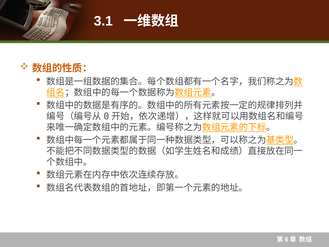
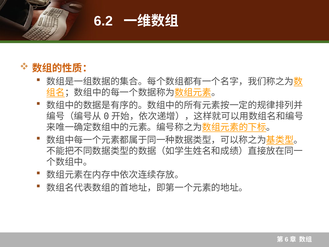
3.1: 3.1 -> 6.2
